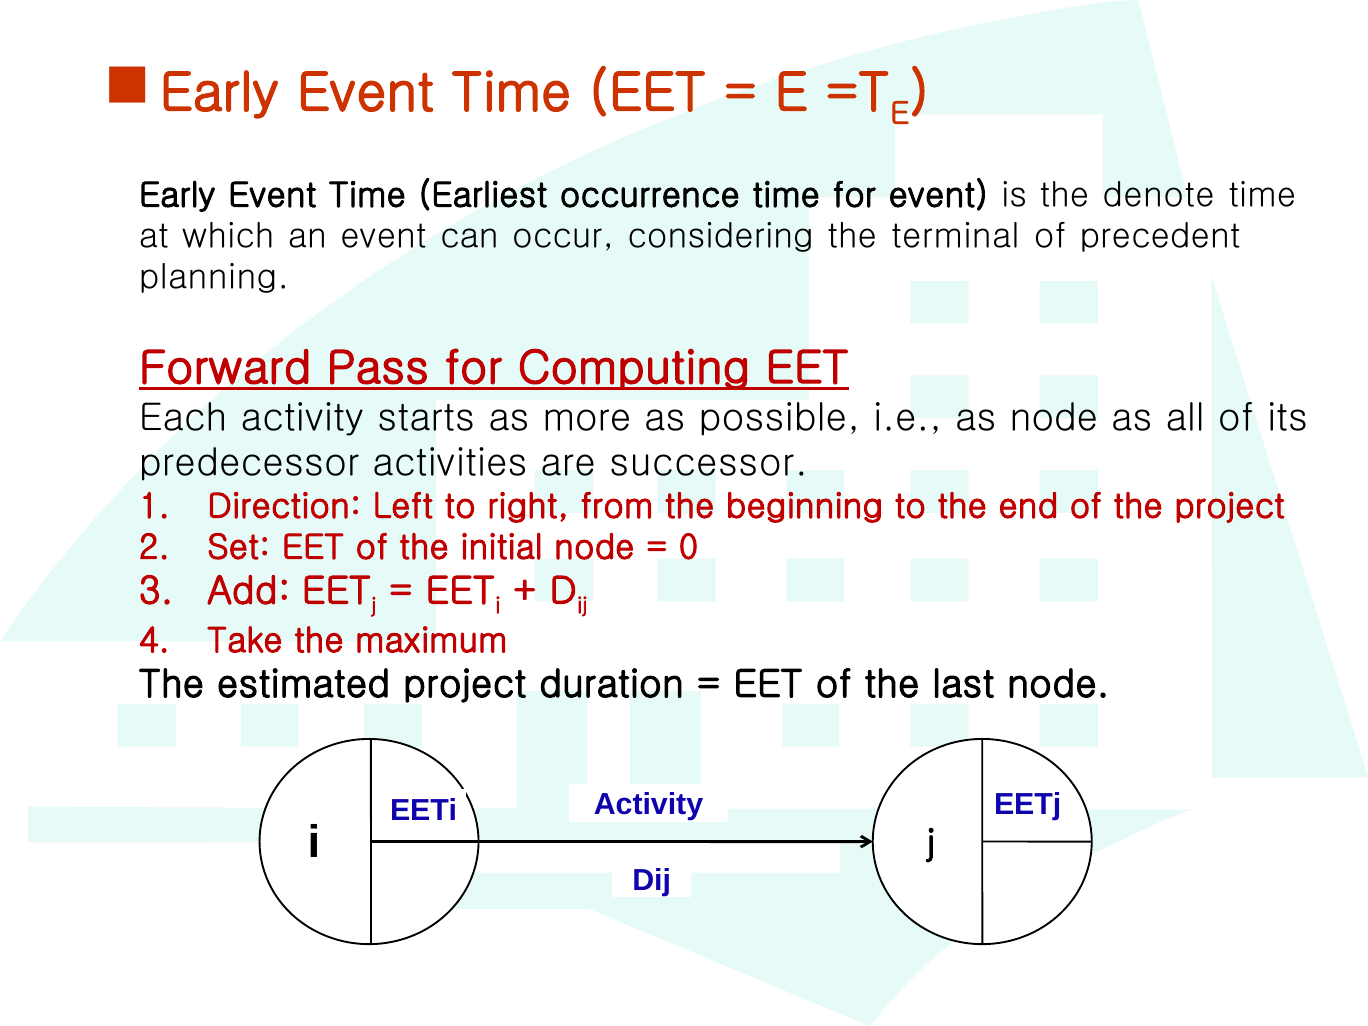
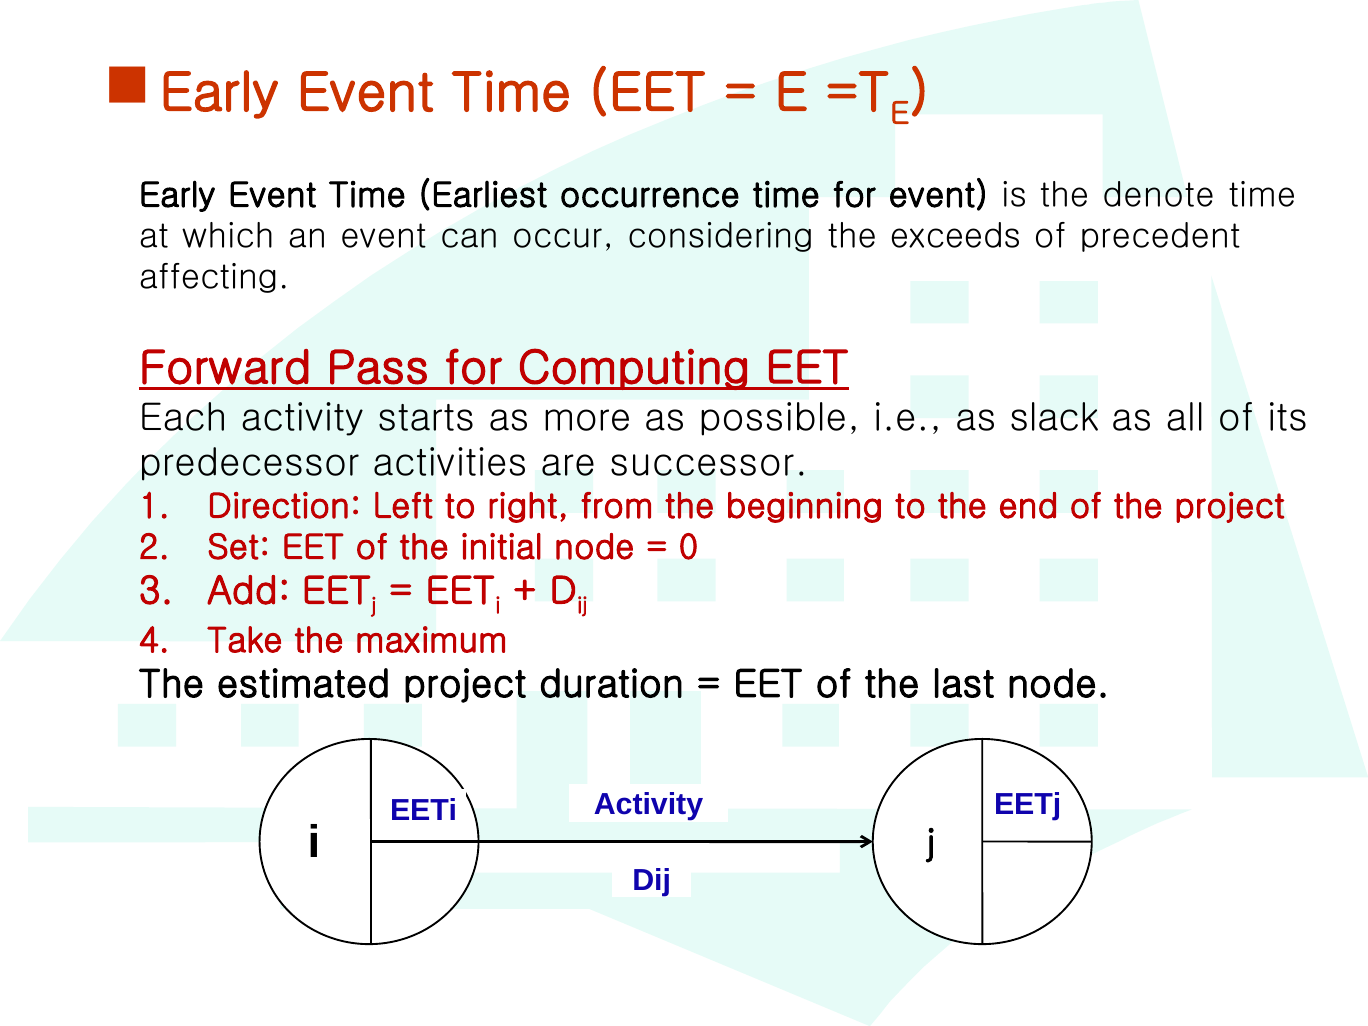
terminal: terminal -> exceeds
planning: planning -> affecting
as node: node -> slack
